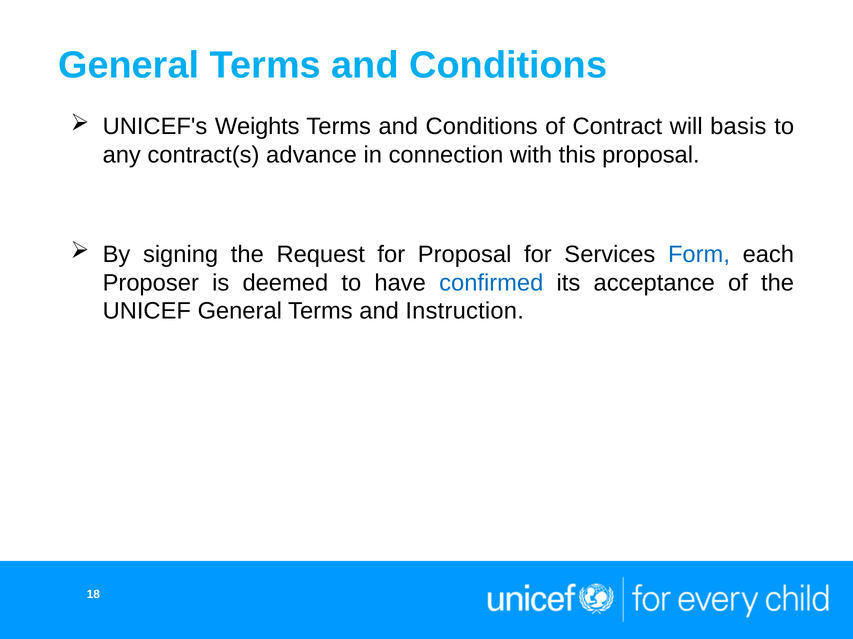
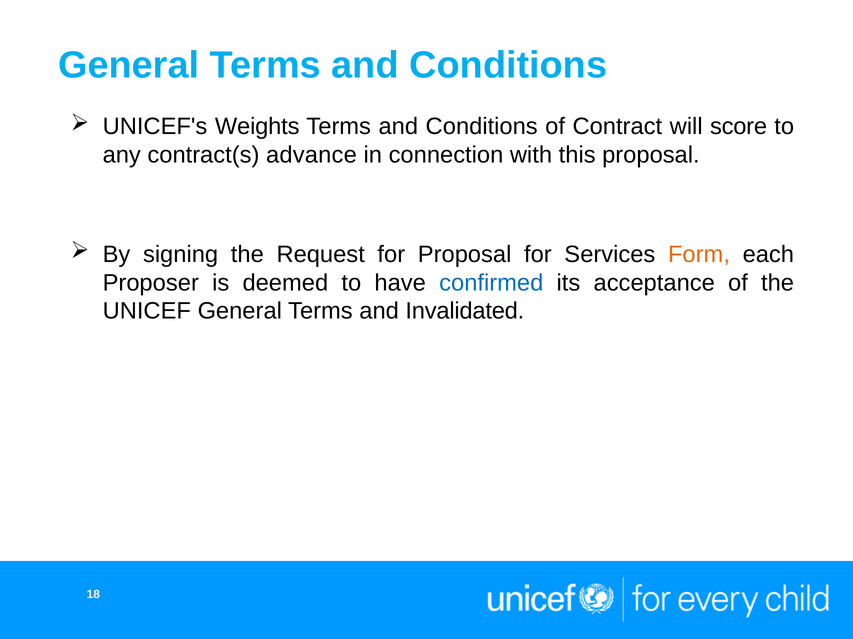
basis: basis -> score
Form colour: blue -> orange
Instruction: Instruction -> Invalidated
